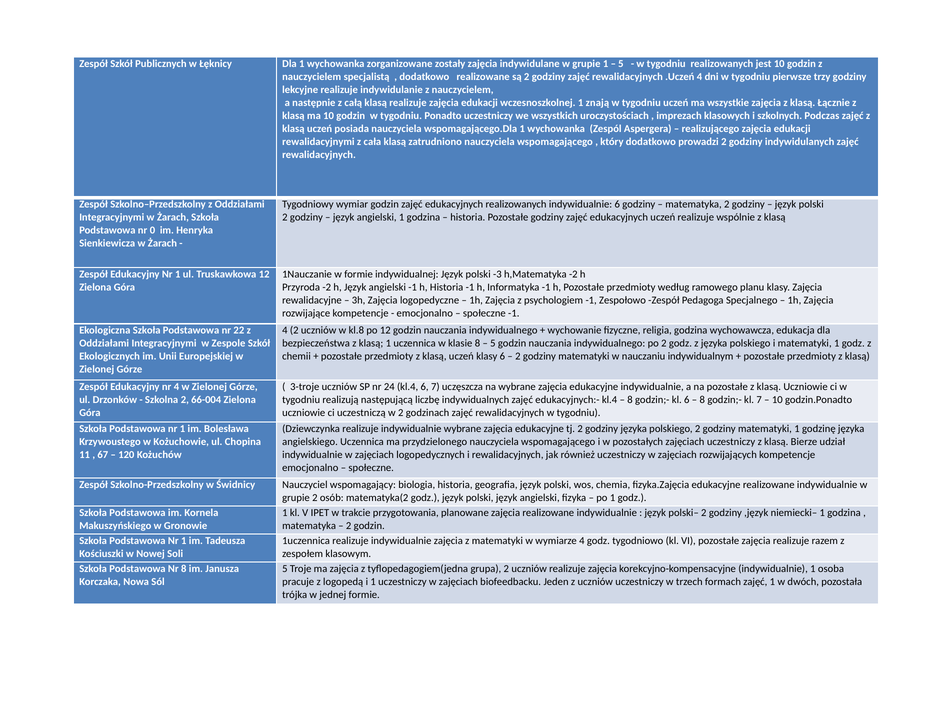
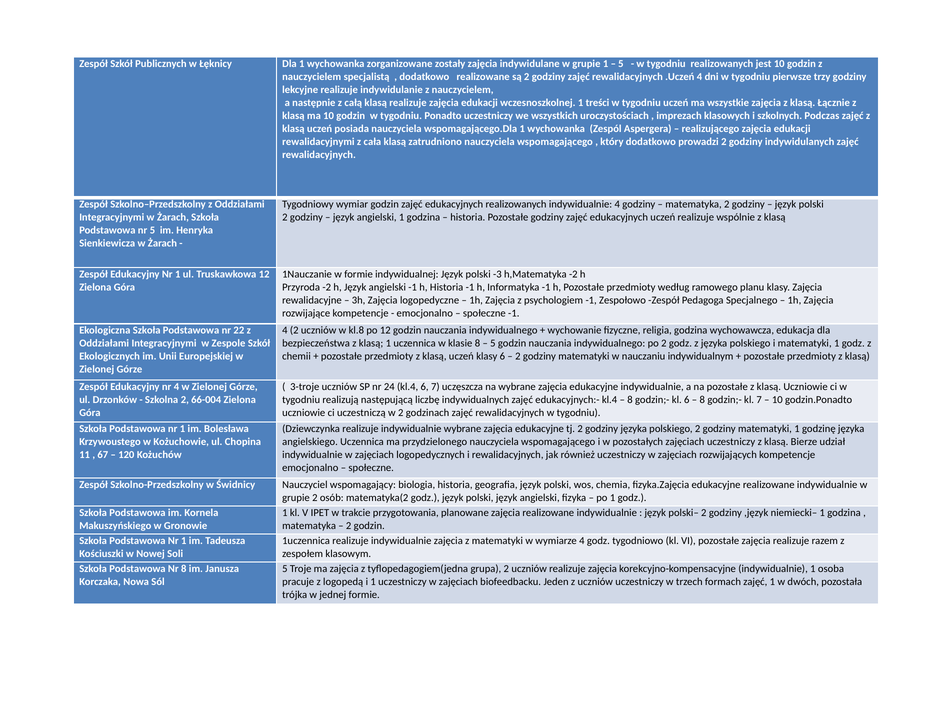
znają: znają -> treści
indywidualnie 6: 6 -> 4
nr 0: 0 -> 5
